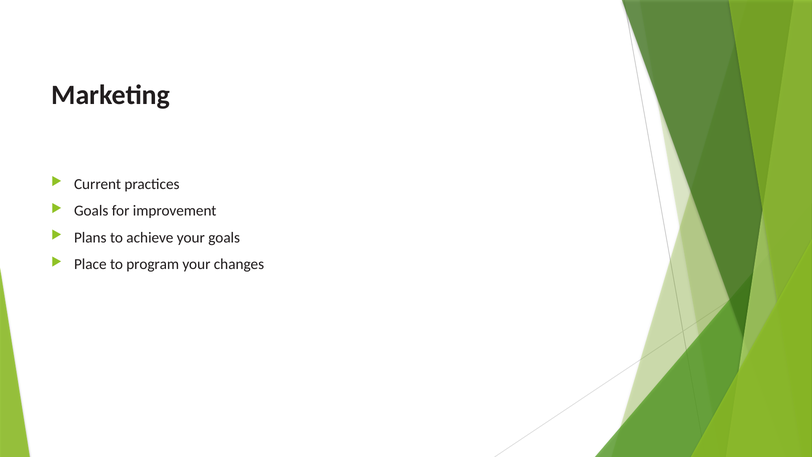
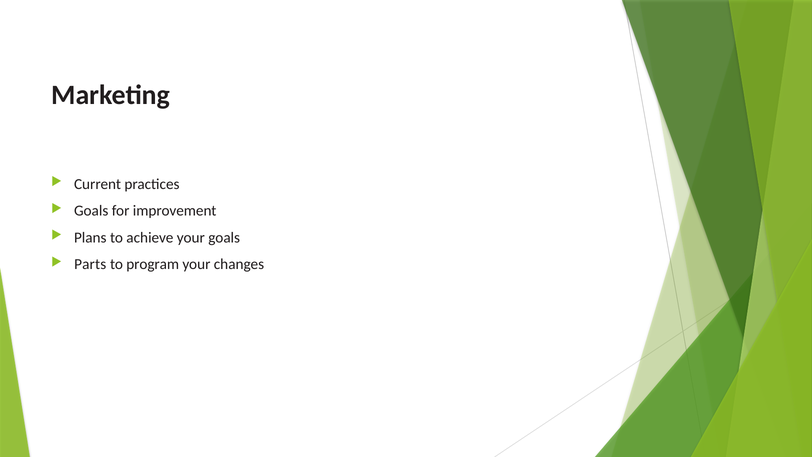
Place: Place -> Parts
